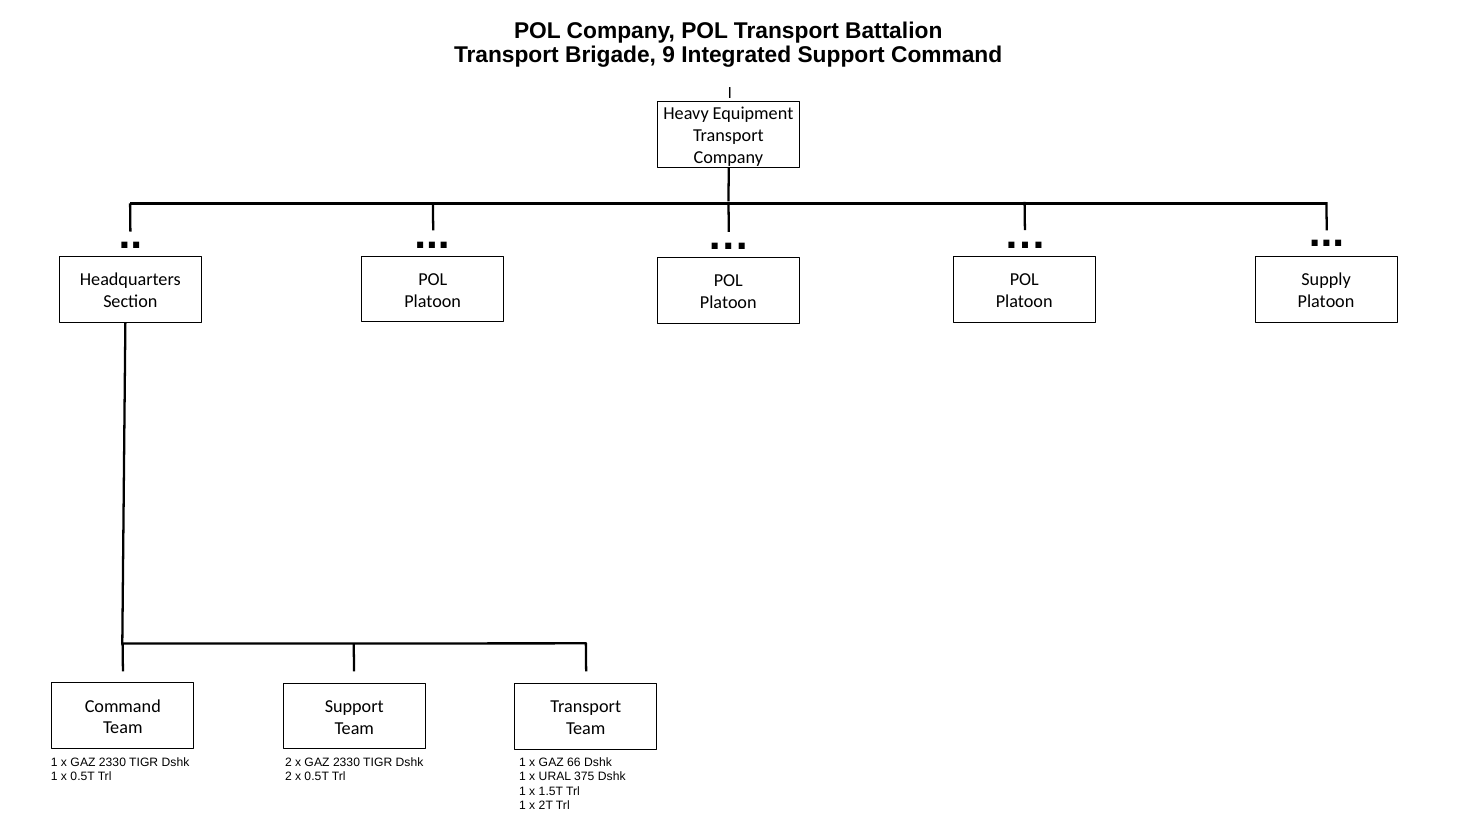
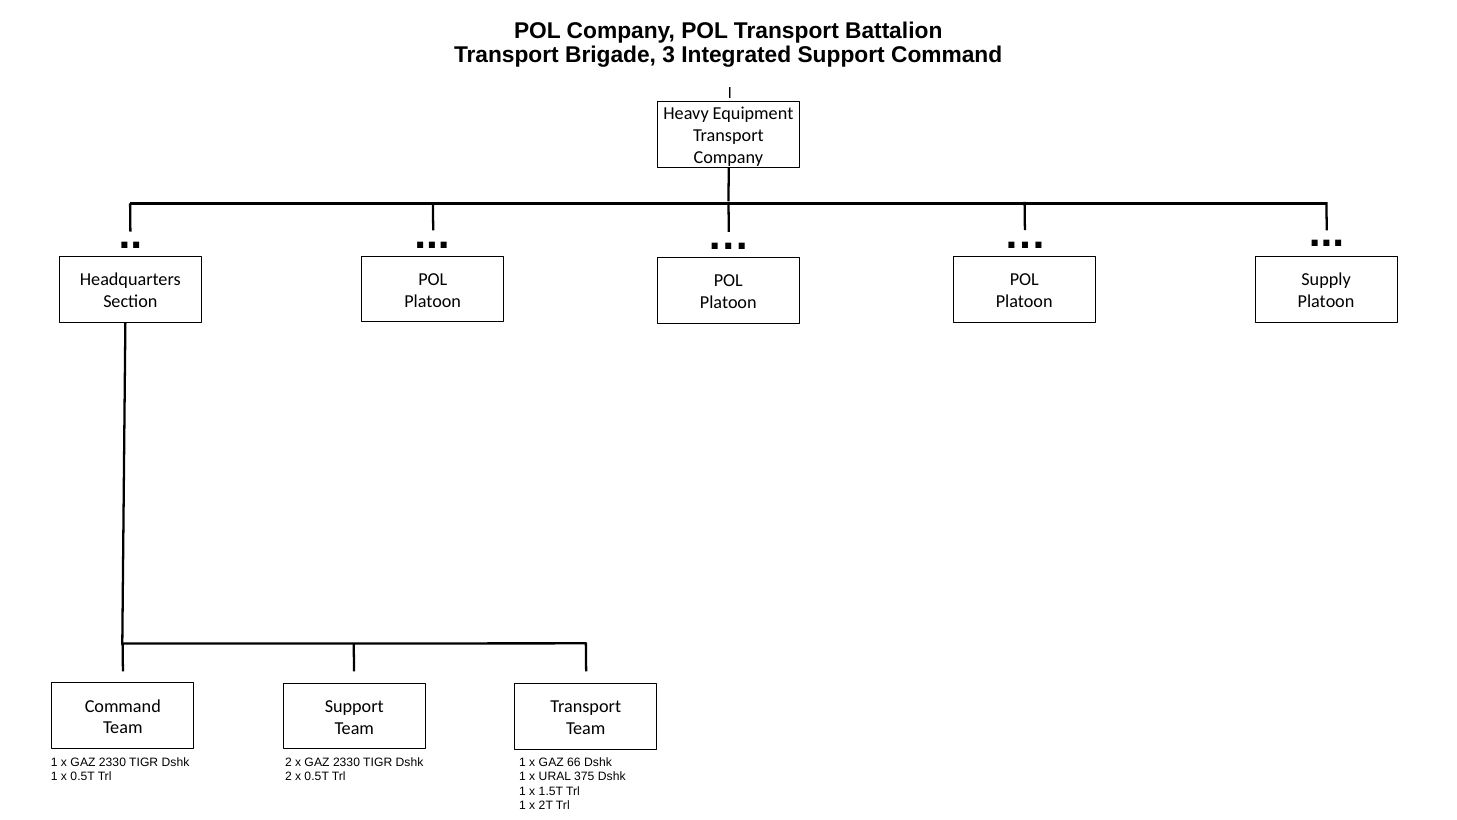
9: 9 -> 3
